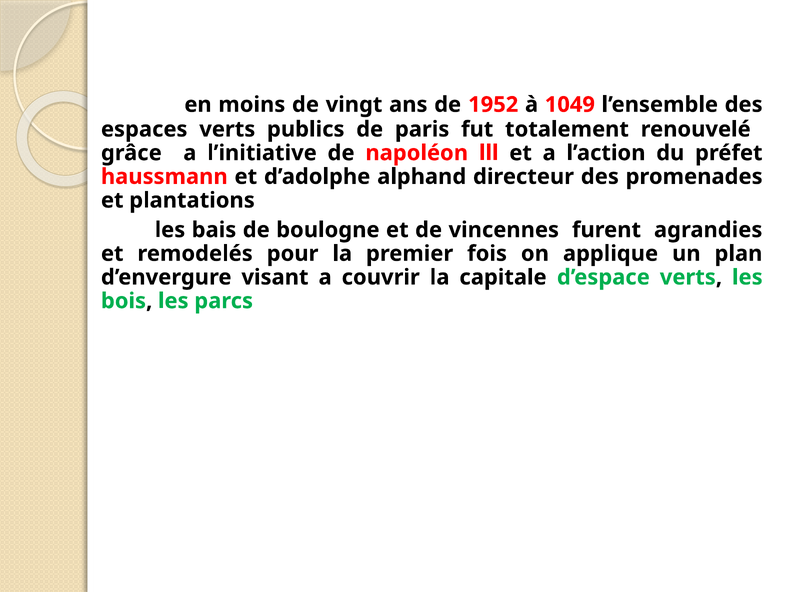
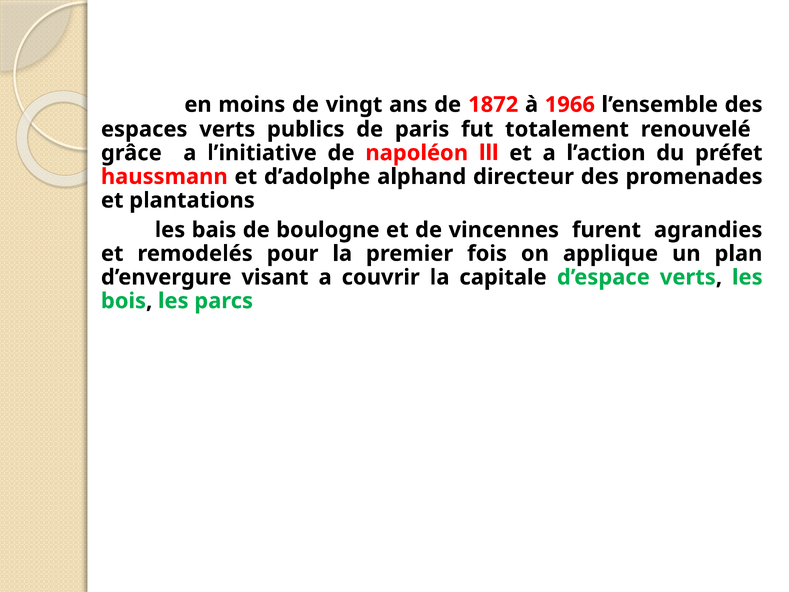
1952: 1952 -> 1872
1049: 1049 -> 1966
